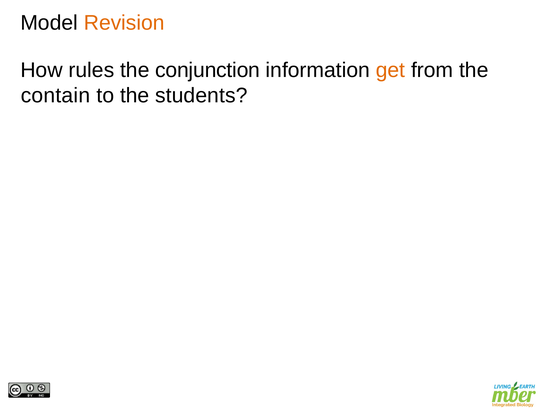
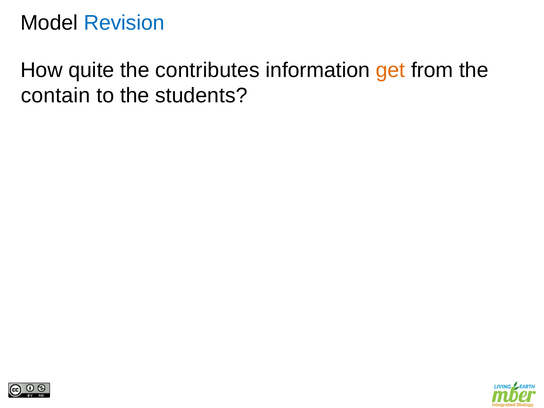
Revision colour: orange -> blue
rules: rules -> quite
conjunction: conjunction -> contributes
